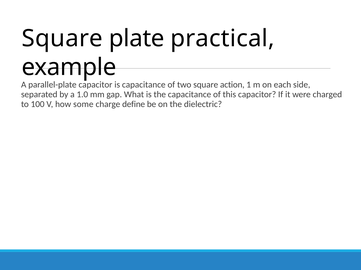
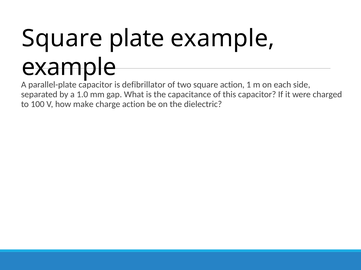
plate practical: practical -> example
is capacitance: capacitance -> defibrillator
some: some -> make
charge define: define -> action
